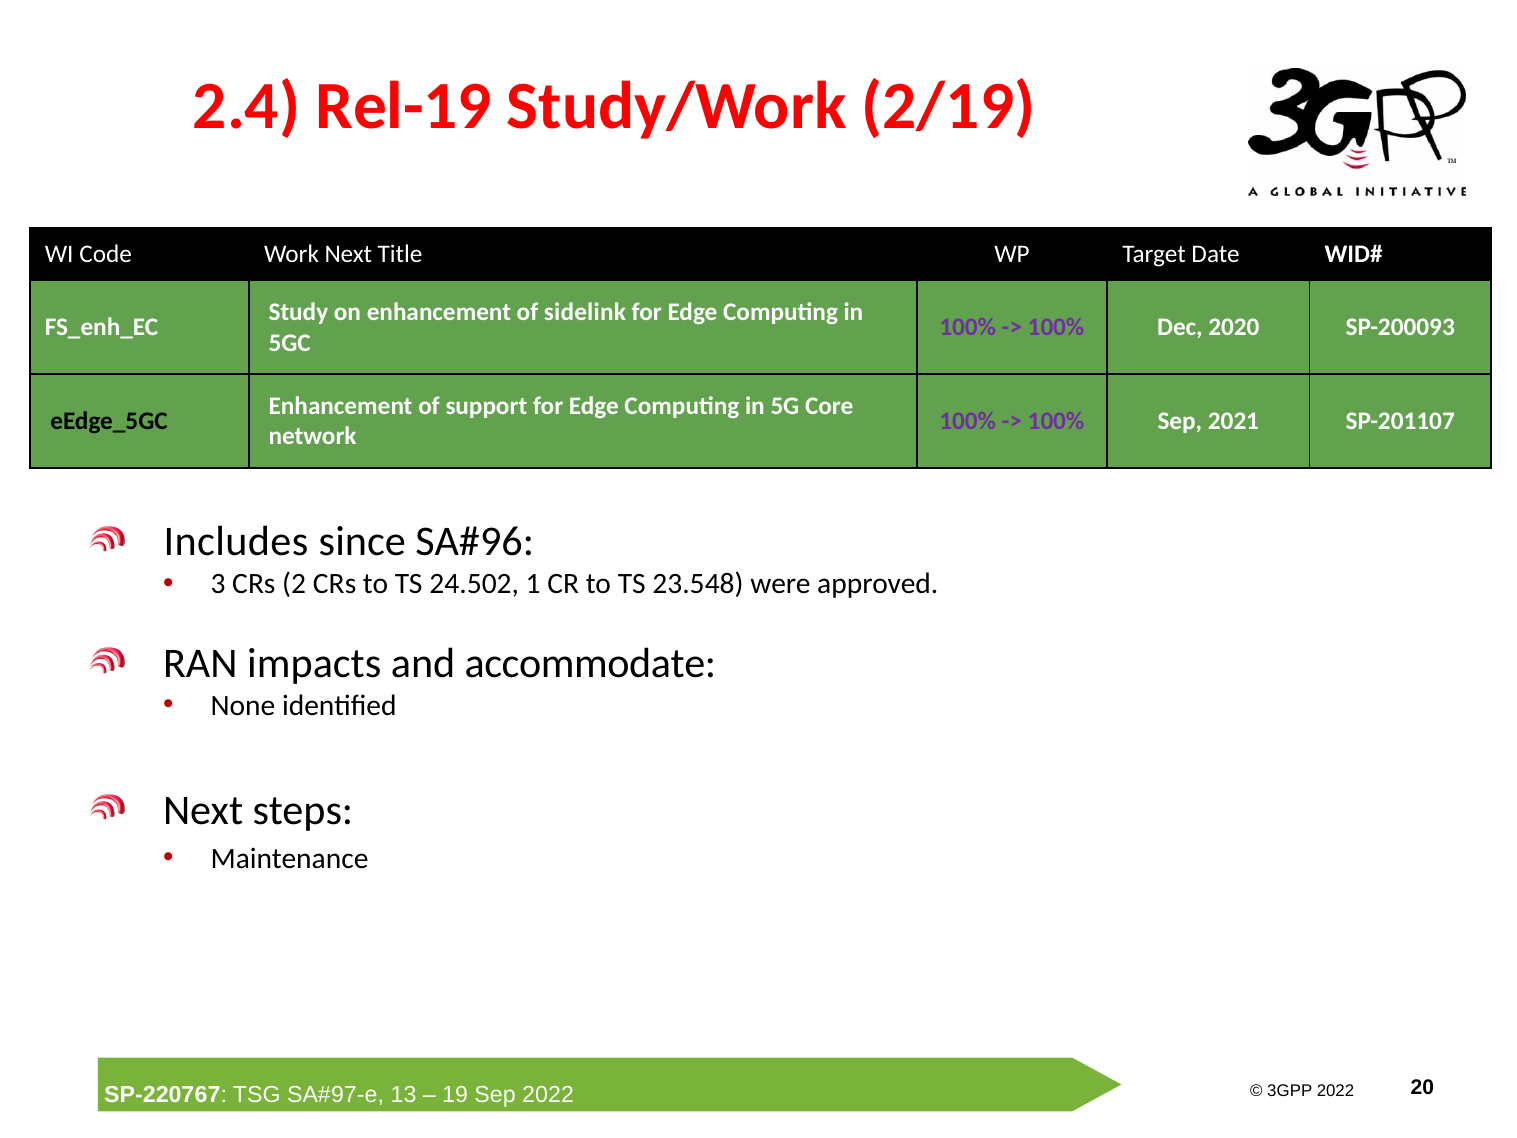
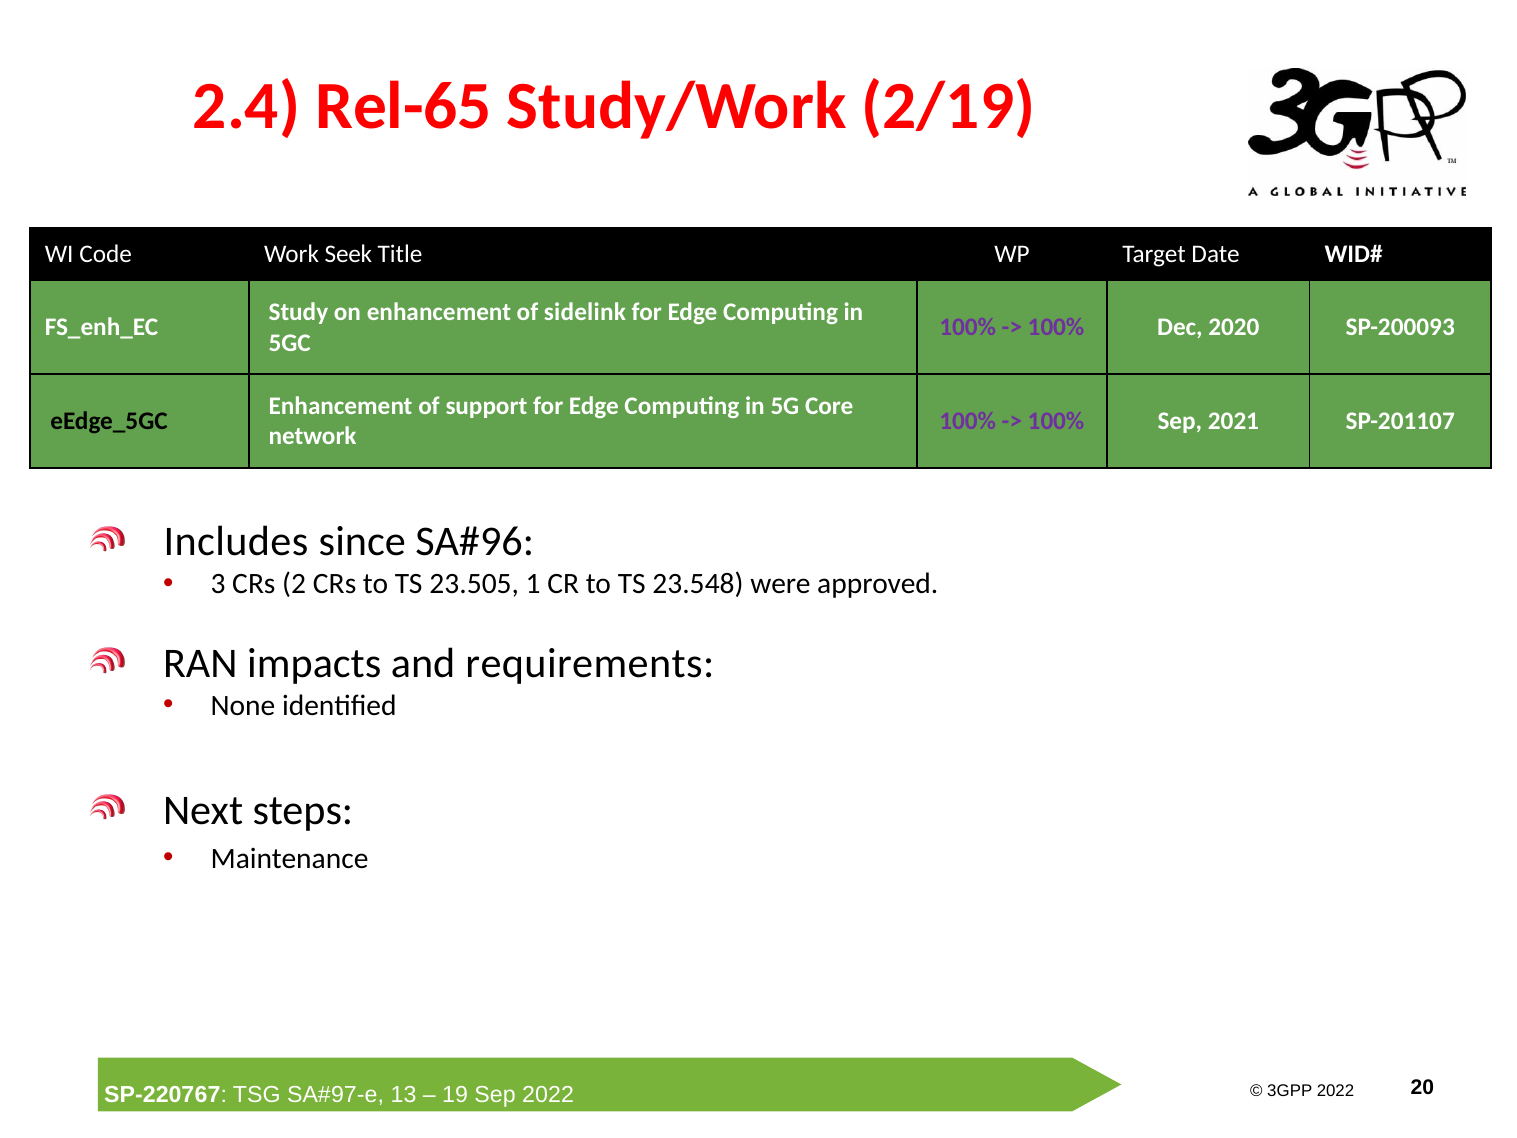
Rel-19: Rel-19 -> Rel-65
Work Next: Next -> Seek
24.502: 24.502 -> 23.505
accommodate: accommodate -> requirements
